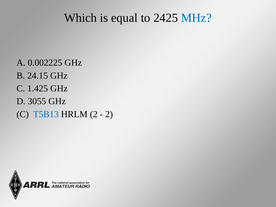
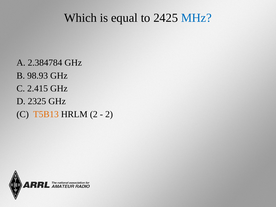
0.002225: 0.002225 -> 2.384784
24.15: 24.15 -> 98.93
1.425: 1.425 -> 2.415
3055: 3055 -> 2325
T5B13 colour: blue -> orange
